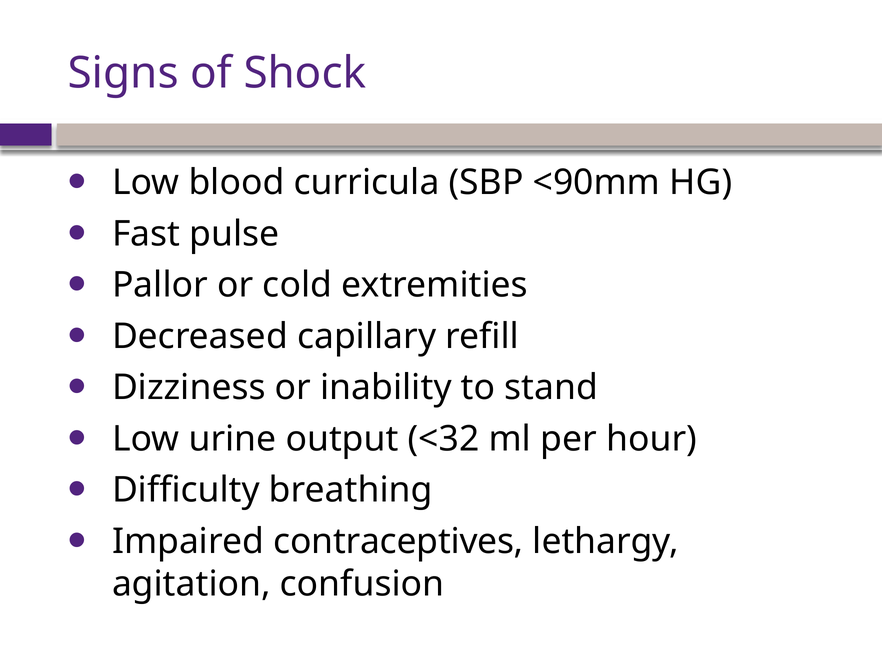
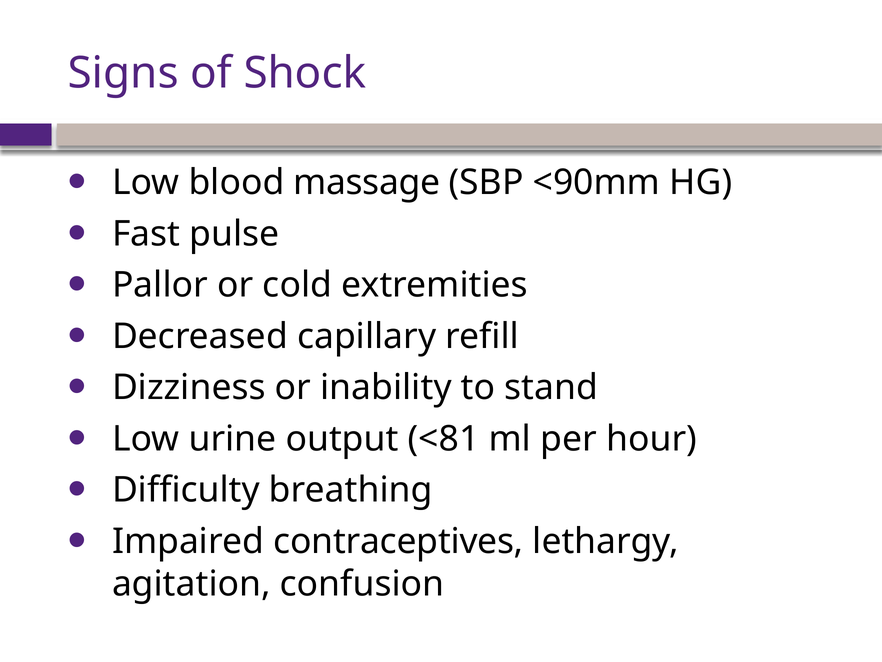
curricula: curricula -> massage
<32: <32 -> <81
